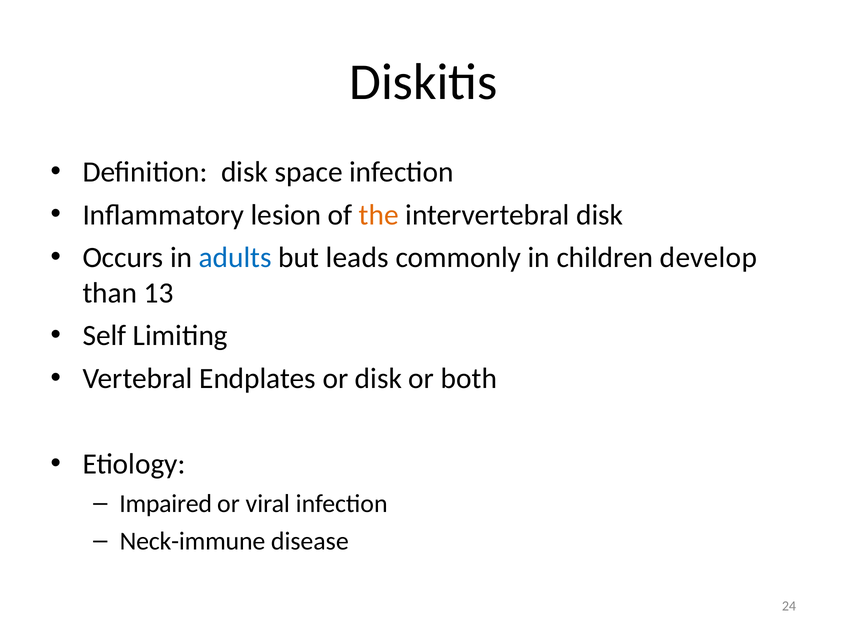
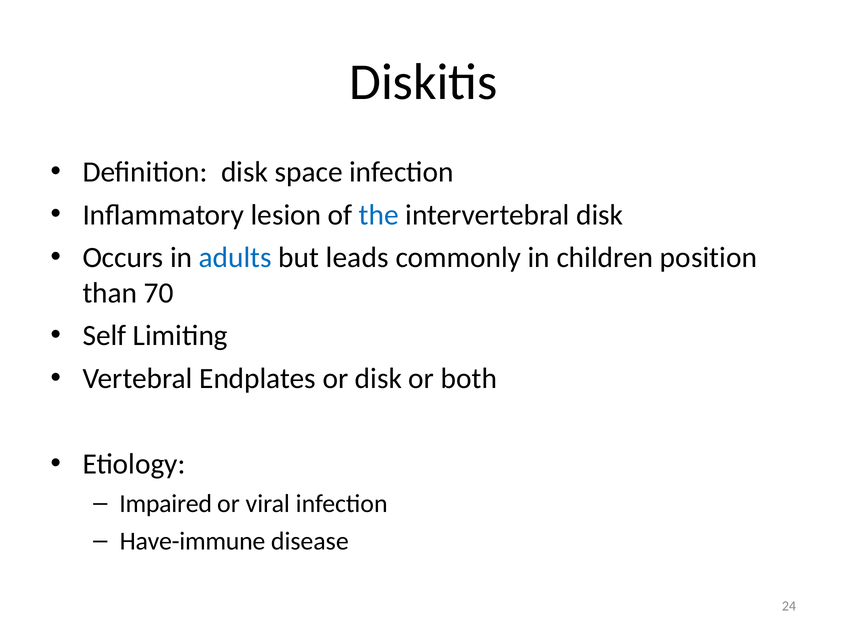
the colour: orange -> blue
develop: develop -> position
13: 13 -> 70
Neck-immune: Neck-immune -> Have-immune
